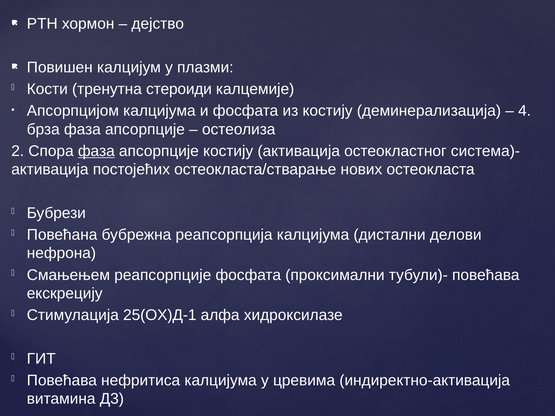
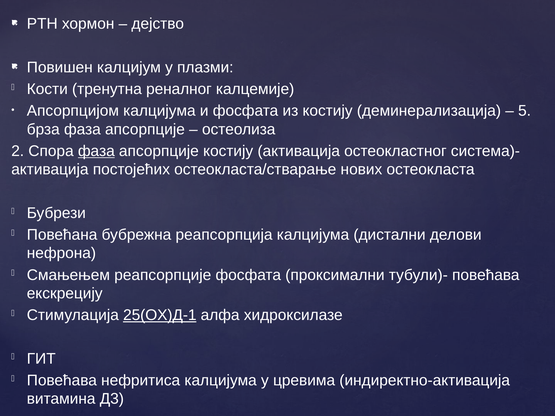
стероиди: стероиди -> реналног
4: 4 -> 5
25(ОХ)Д-1 underline: none -> present
